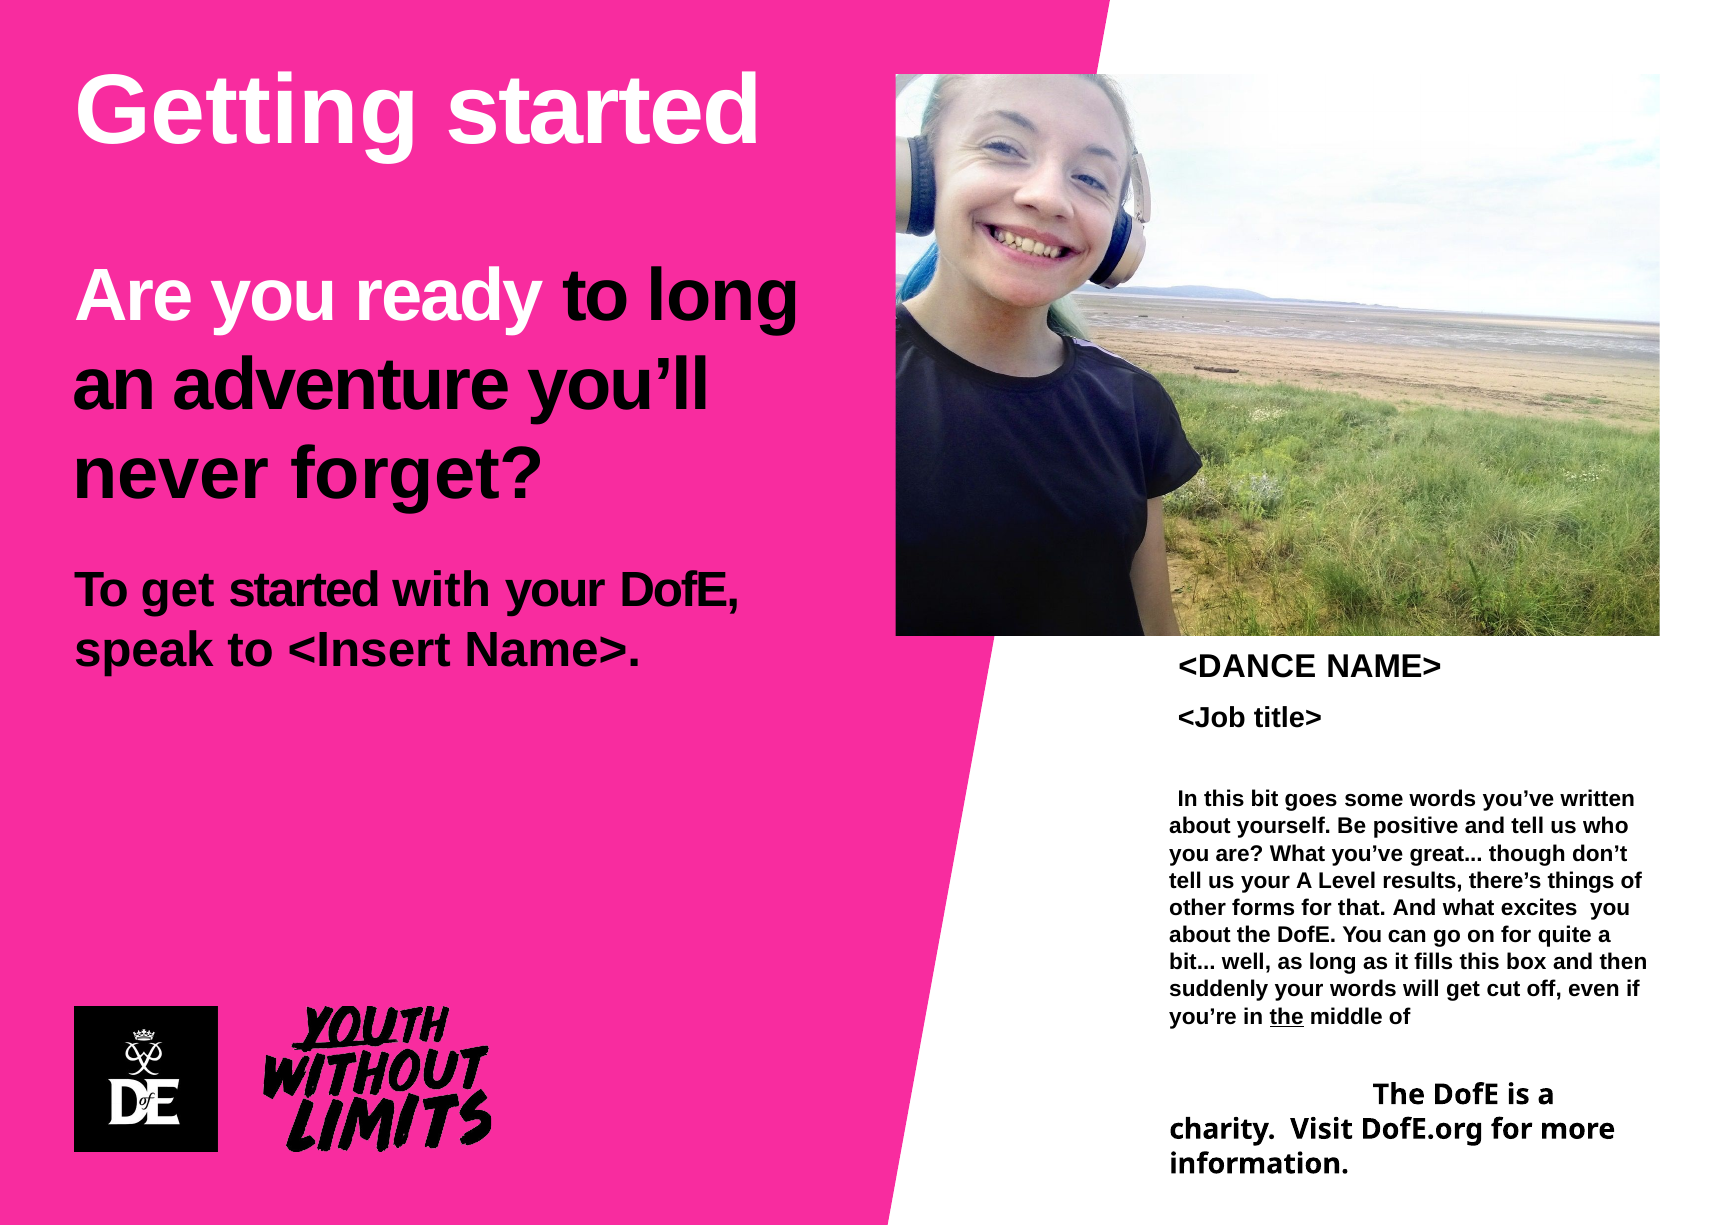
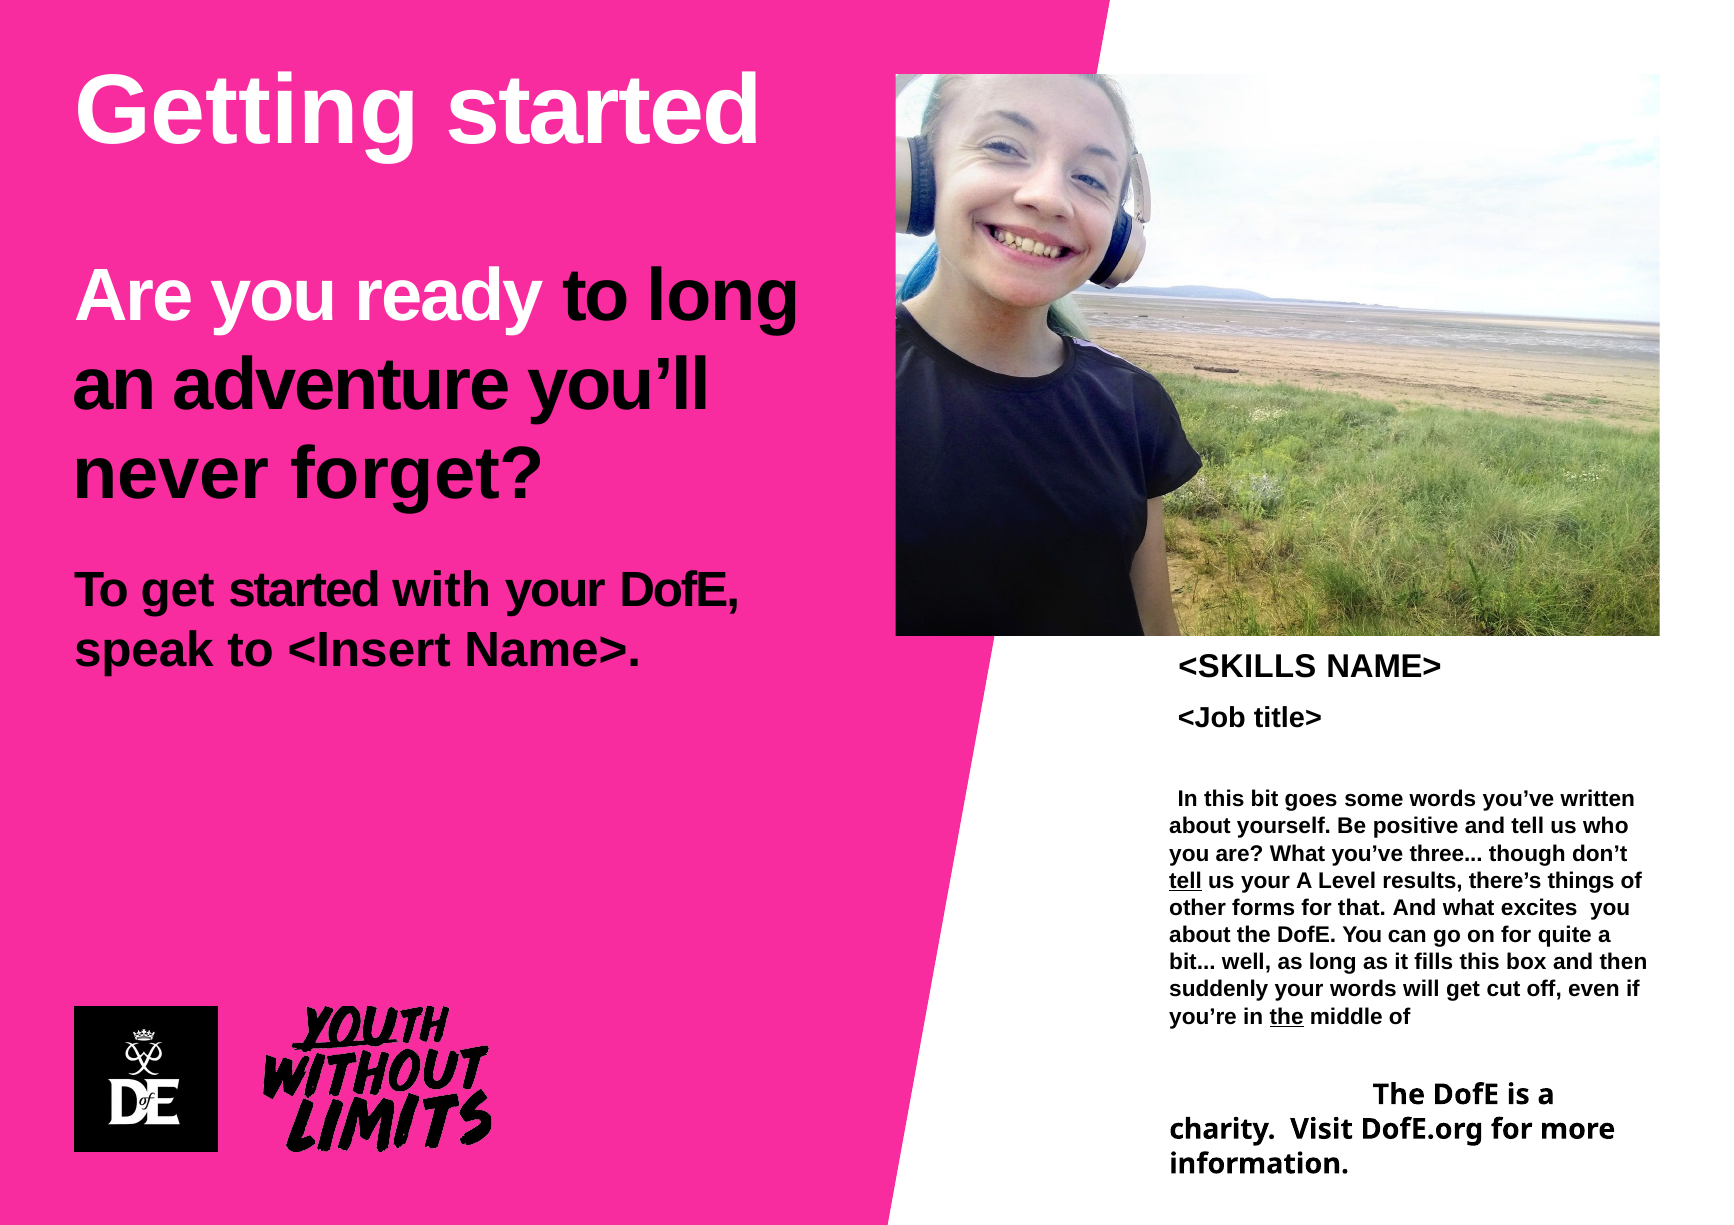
<DANCE: <DANCE -> <SKILLS
great: great -> three
tell at (1186, 881) underline: none -> present
